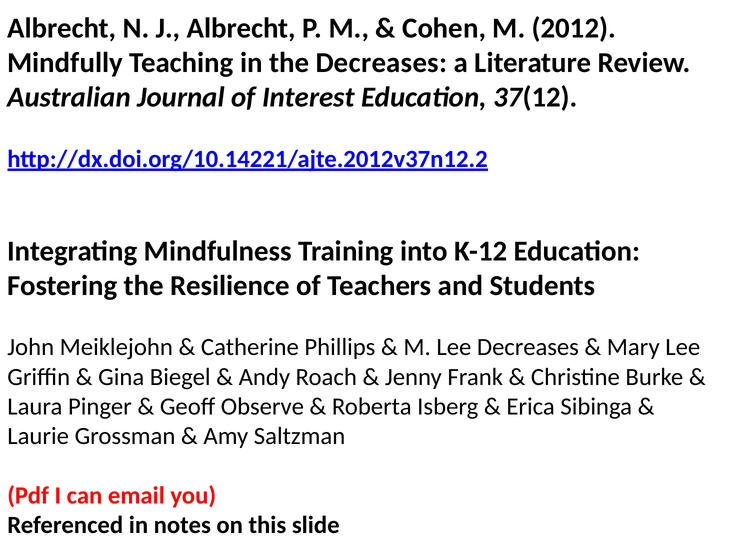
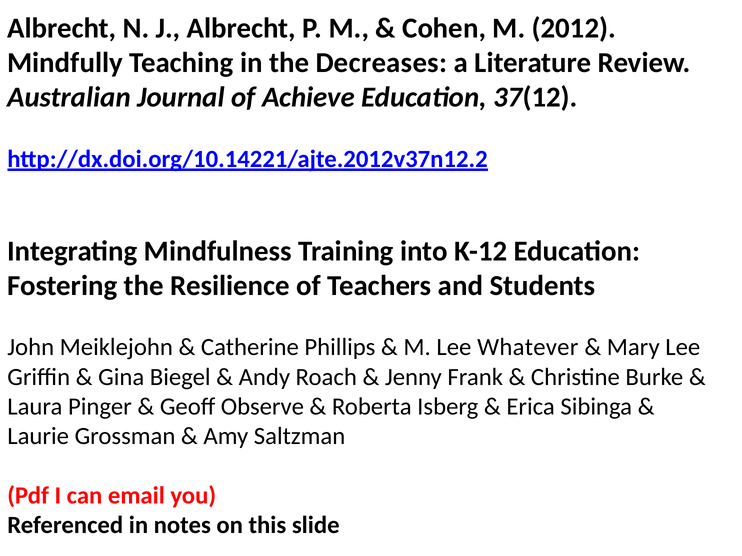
Interest: Interest -> Achieve
Lee Decreases: Decreases -> Whatever
